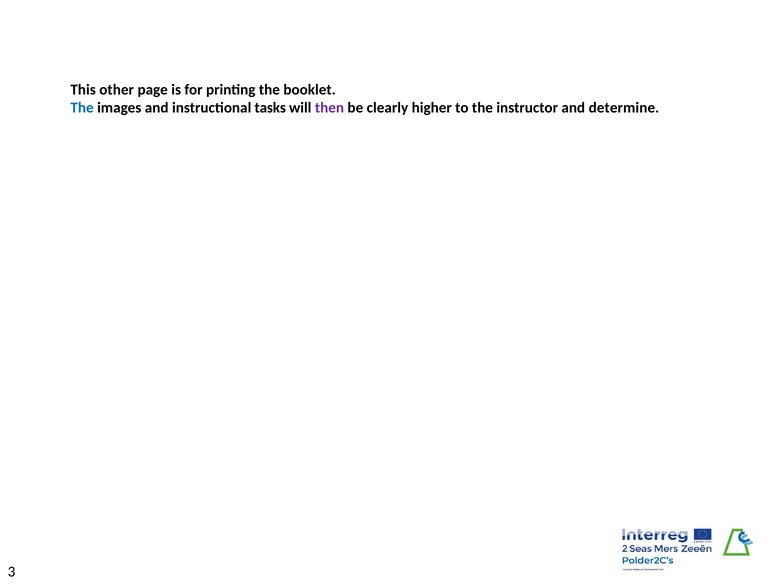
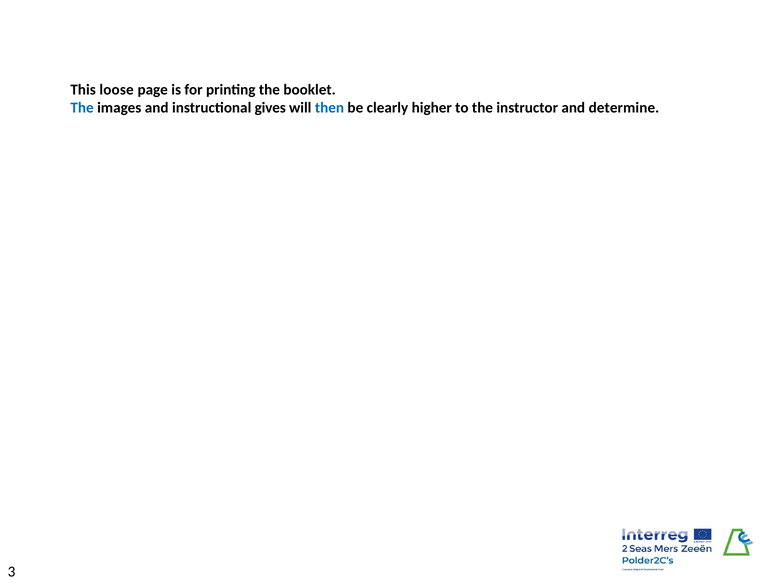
other: other -> loose
tasks: tasks -> gives
then colour: purple -> blue
